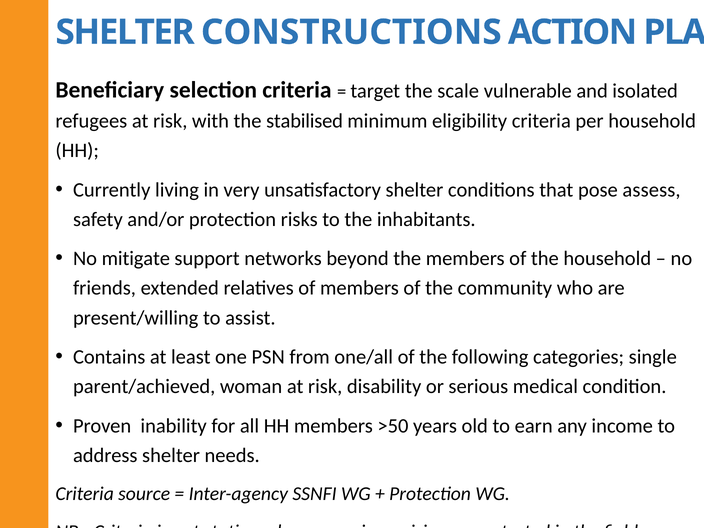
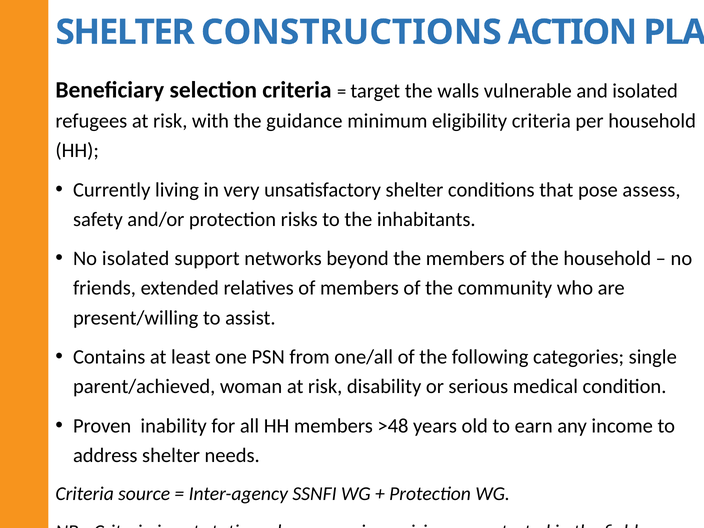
scale: scale -> walls
stabilised: stabilised -> guidance
No mitigate: mitigate -> isolated
>50: >50 -> >48
